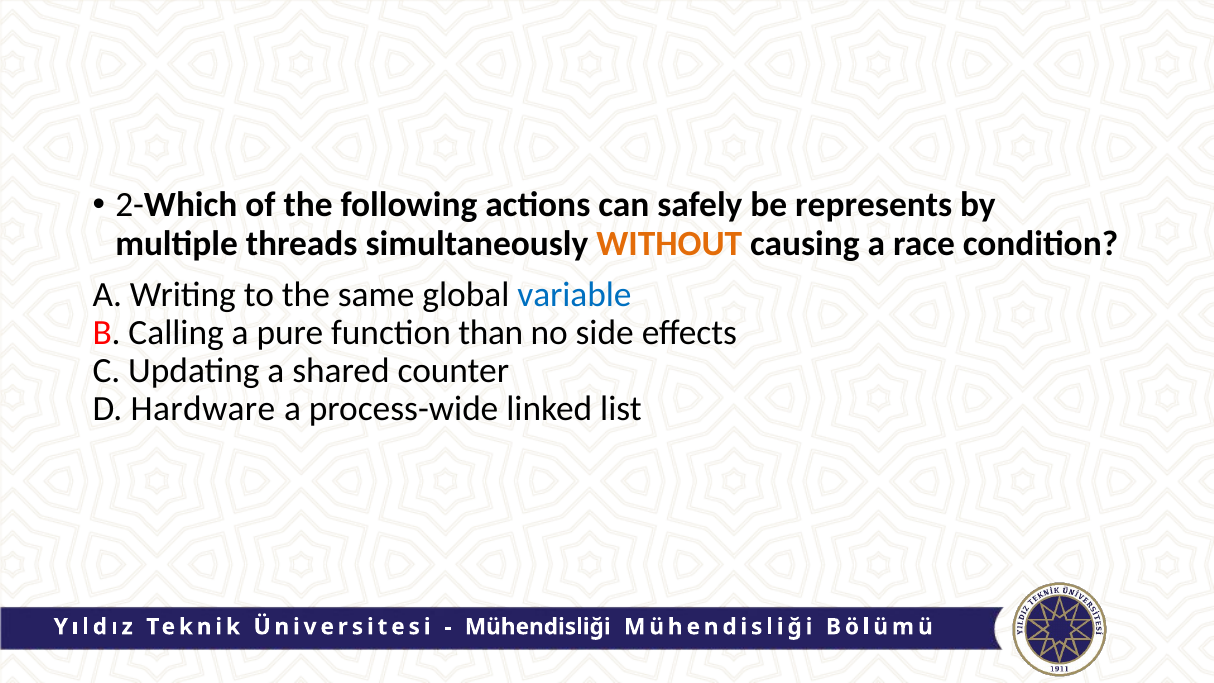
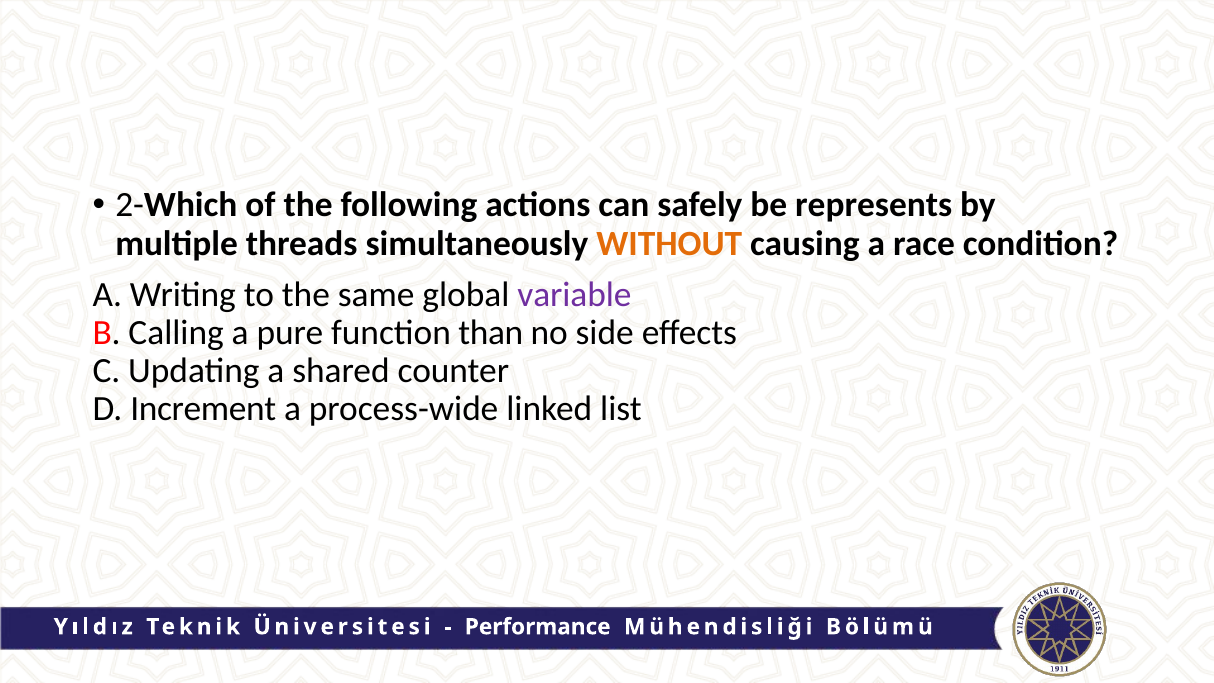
variable colour: blue -> purple
Hardware: Hardware -> Increment
Mühendisliği at (538, 627): Mühendisliği -> Performance
